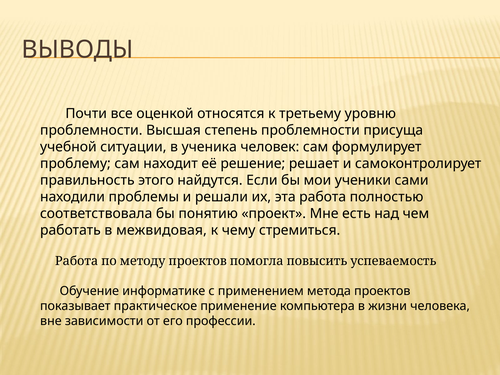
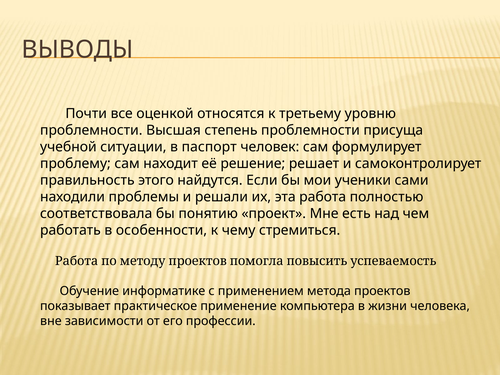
ученика: ученика -> паспорт
межвидовая: межвидовая -> особенности
